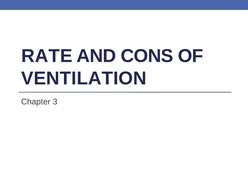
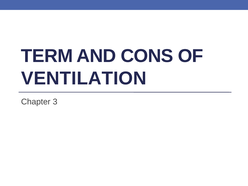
RATE: RATE -> TERM
